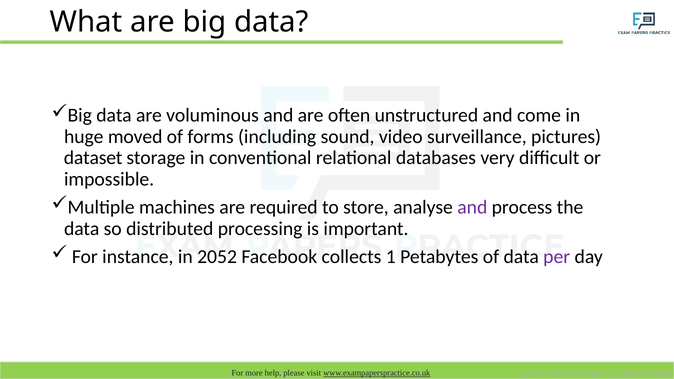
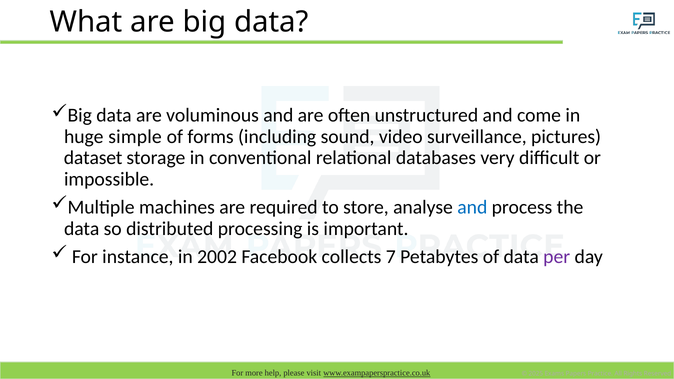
moved: moved -> simple
and at (472, 207) colour: purple -> blue
2052: 2052 -> 2002
1: 1 -> 7
